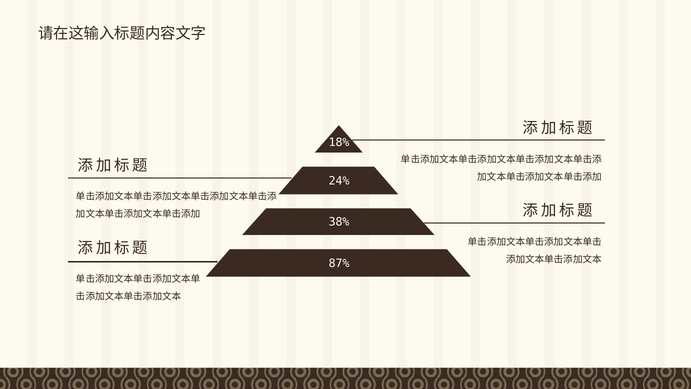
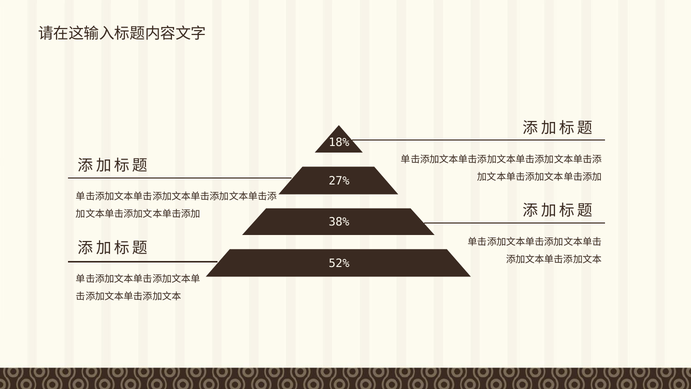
24%: 24% -> 27%
87%: 87% -> 52%
